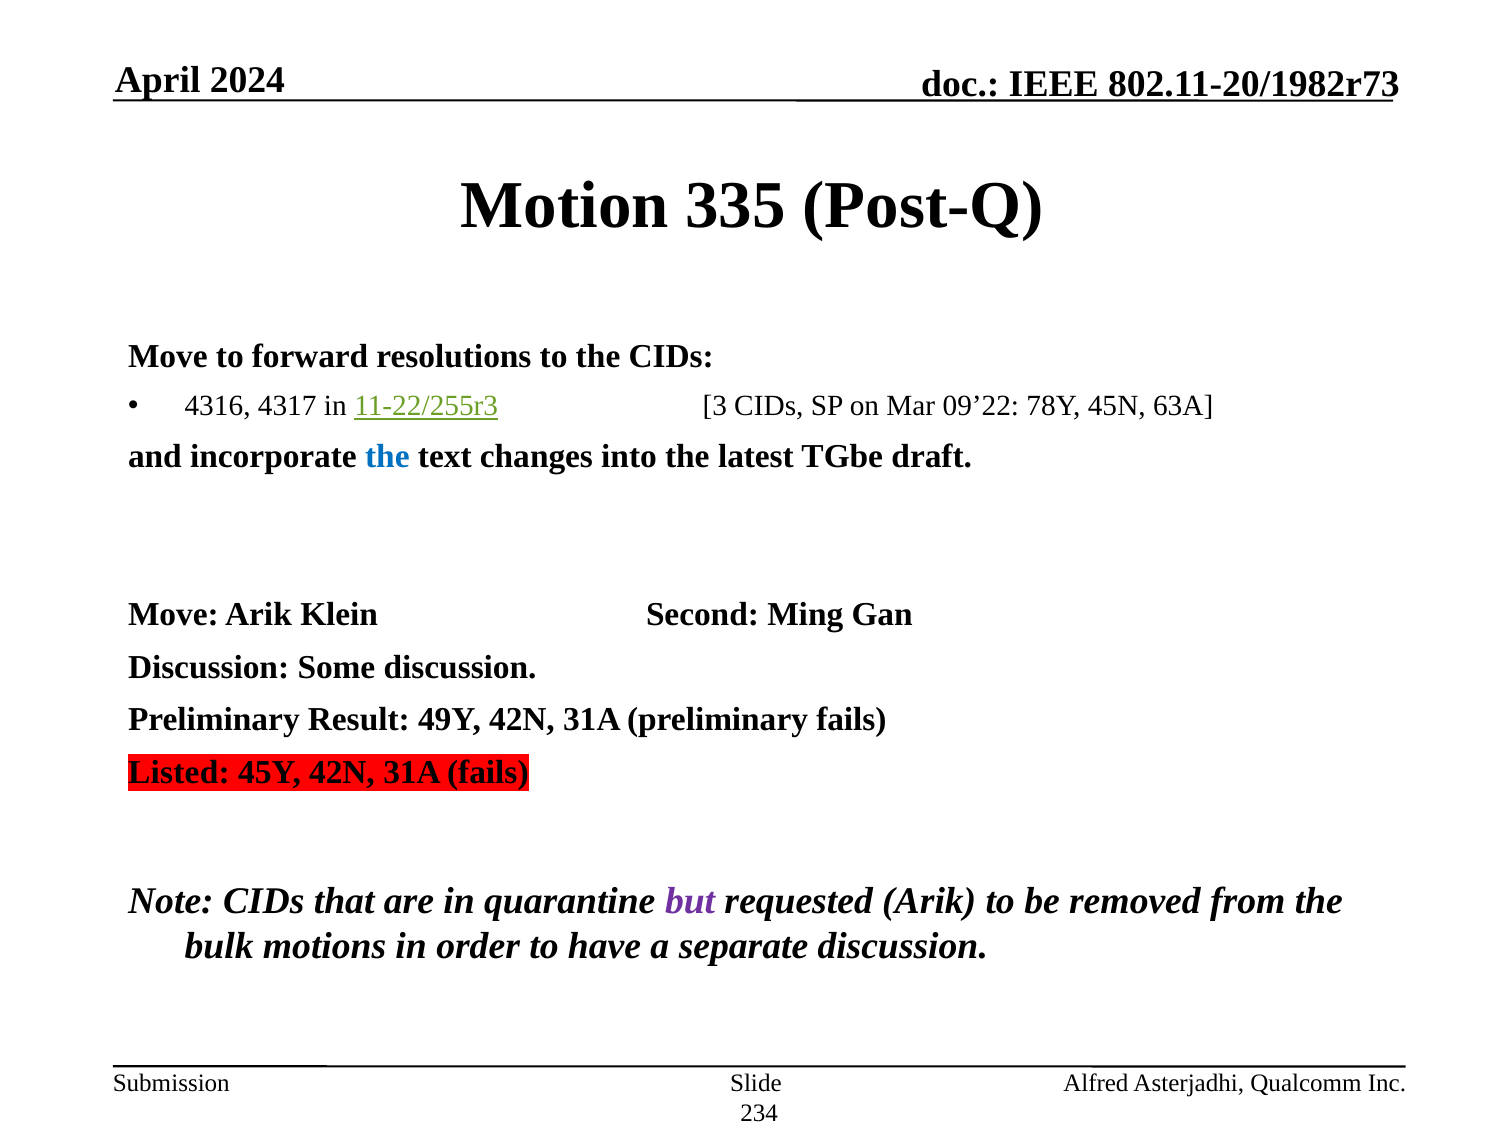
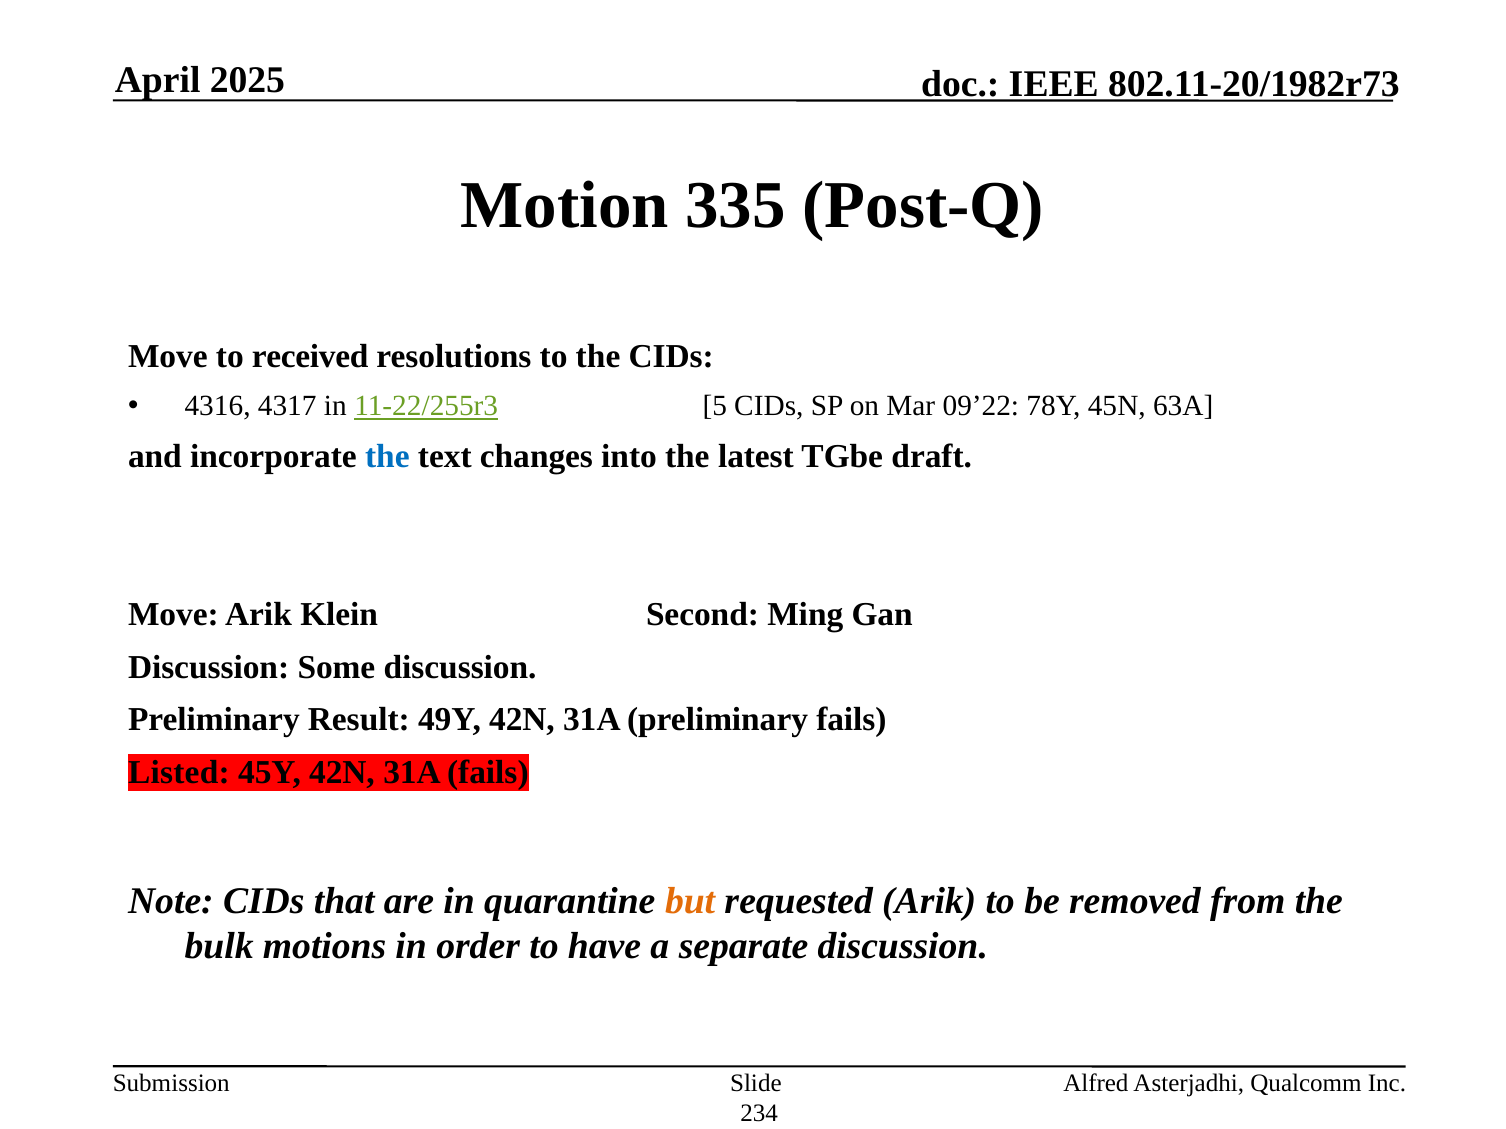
2024: 2024 -> 2025
forward: forward -> received
3: 3 -> 5
but colour: purple -> orange
